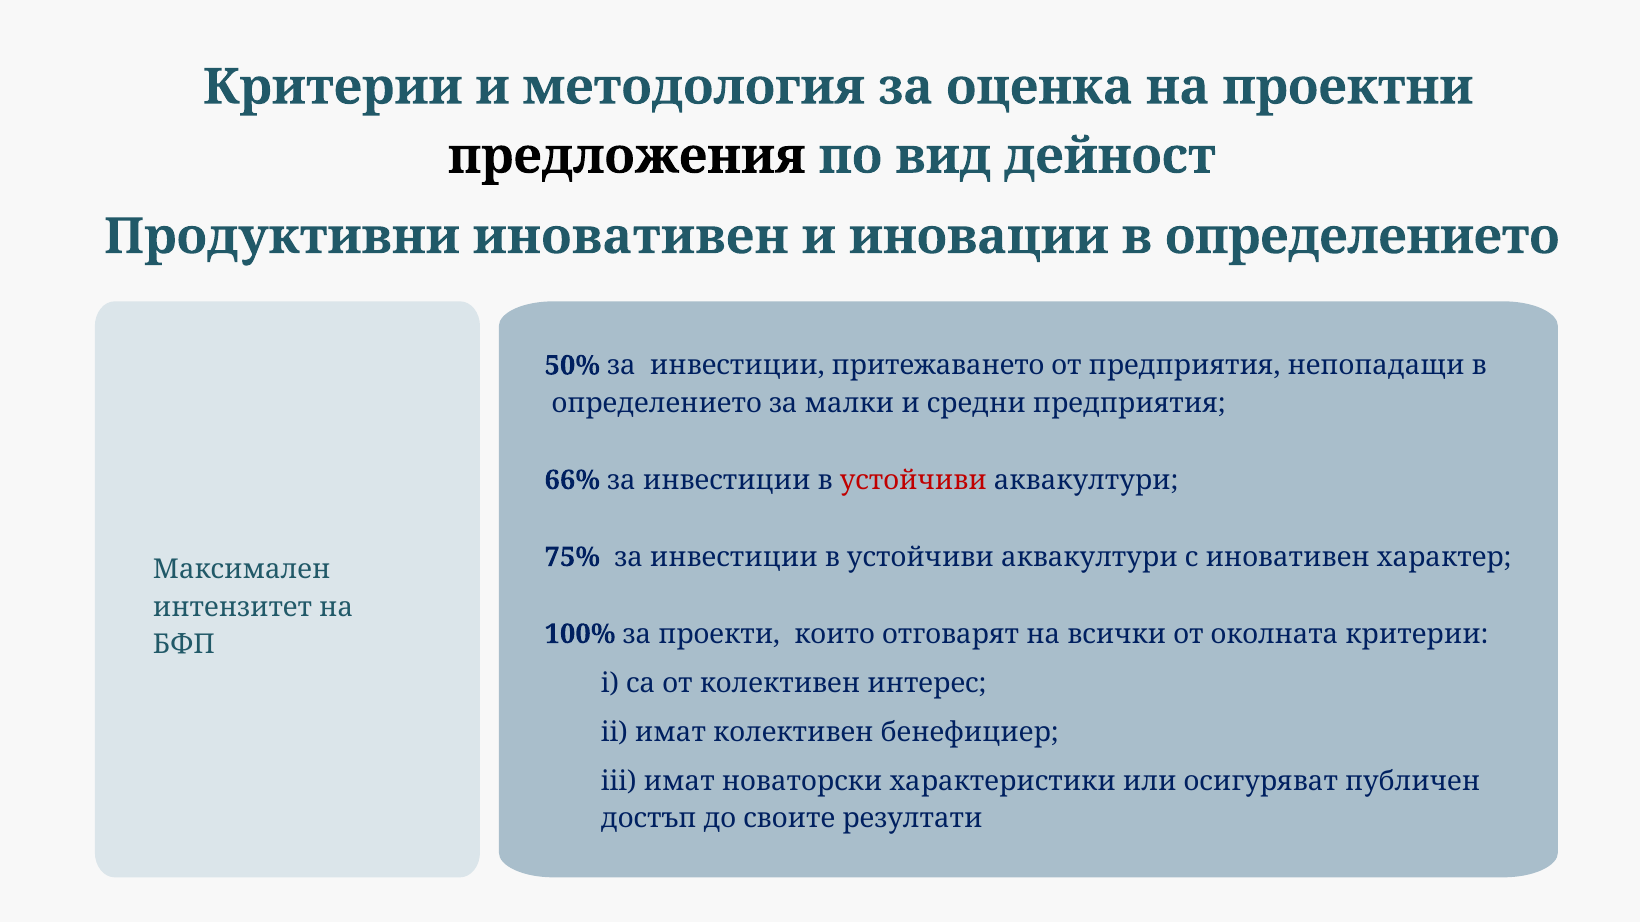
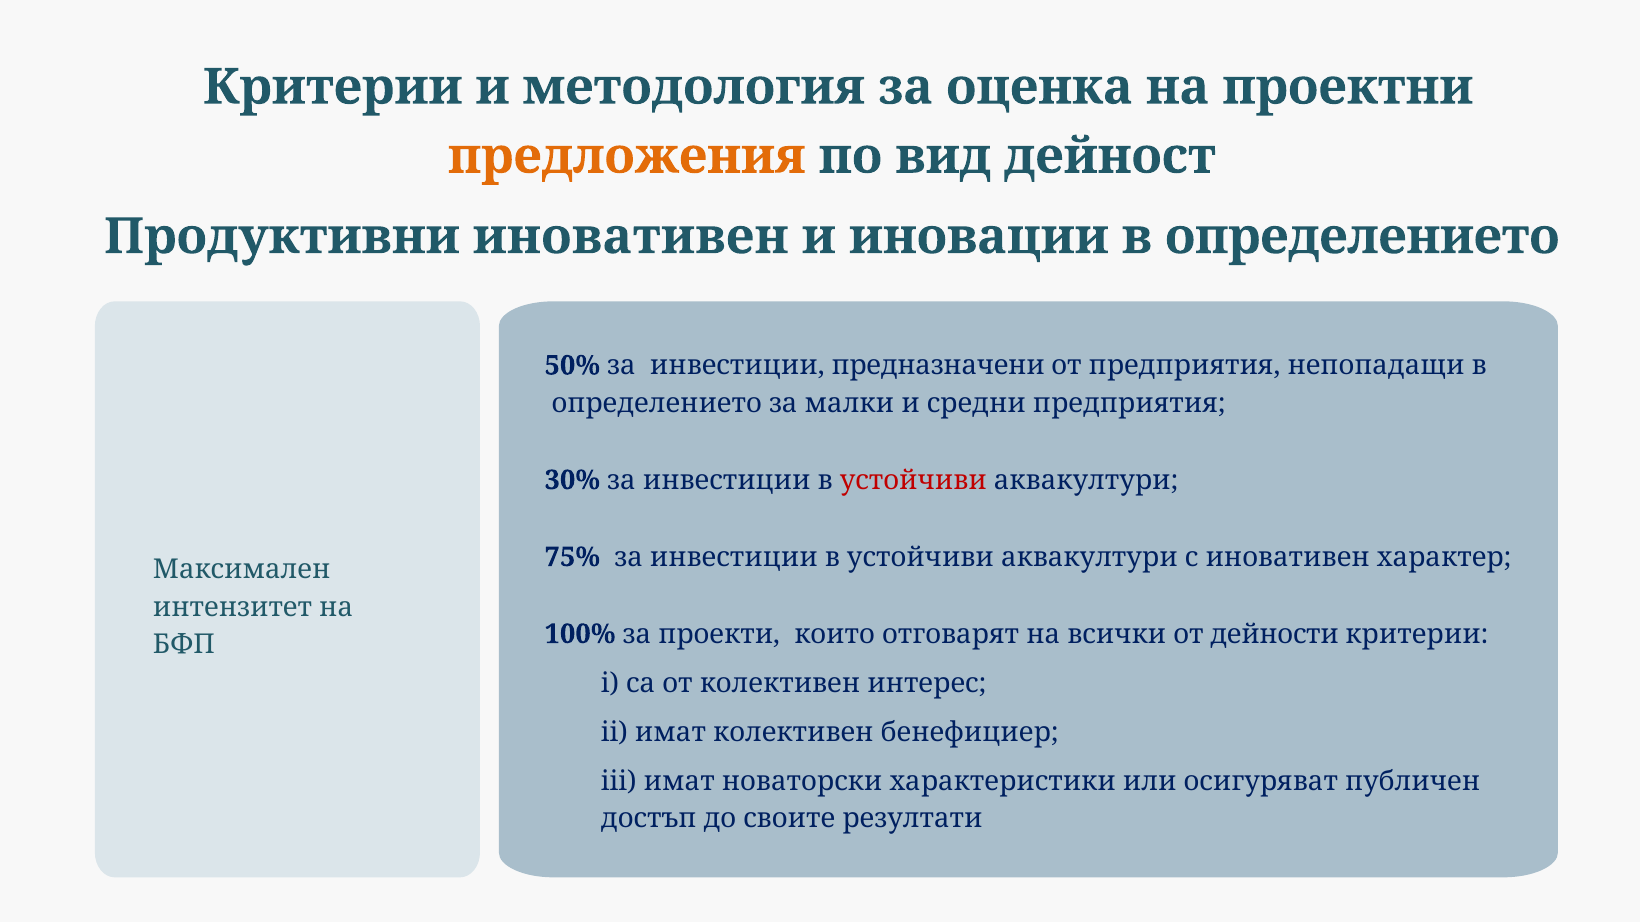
предложения colour: black -> orange
притежаването: притежаването -> предназначени
66%: 66% -> 30%
околната: околната -> дейности
